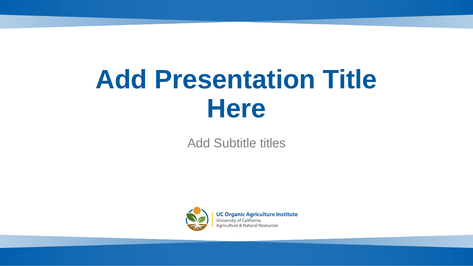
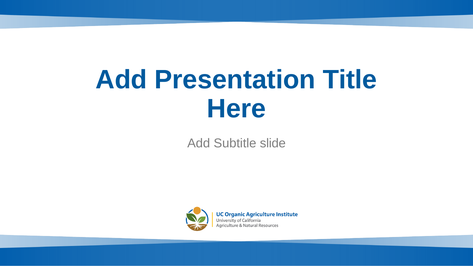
titles: titles -> slide
